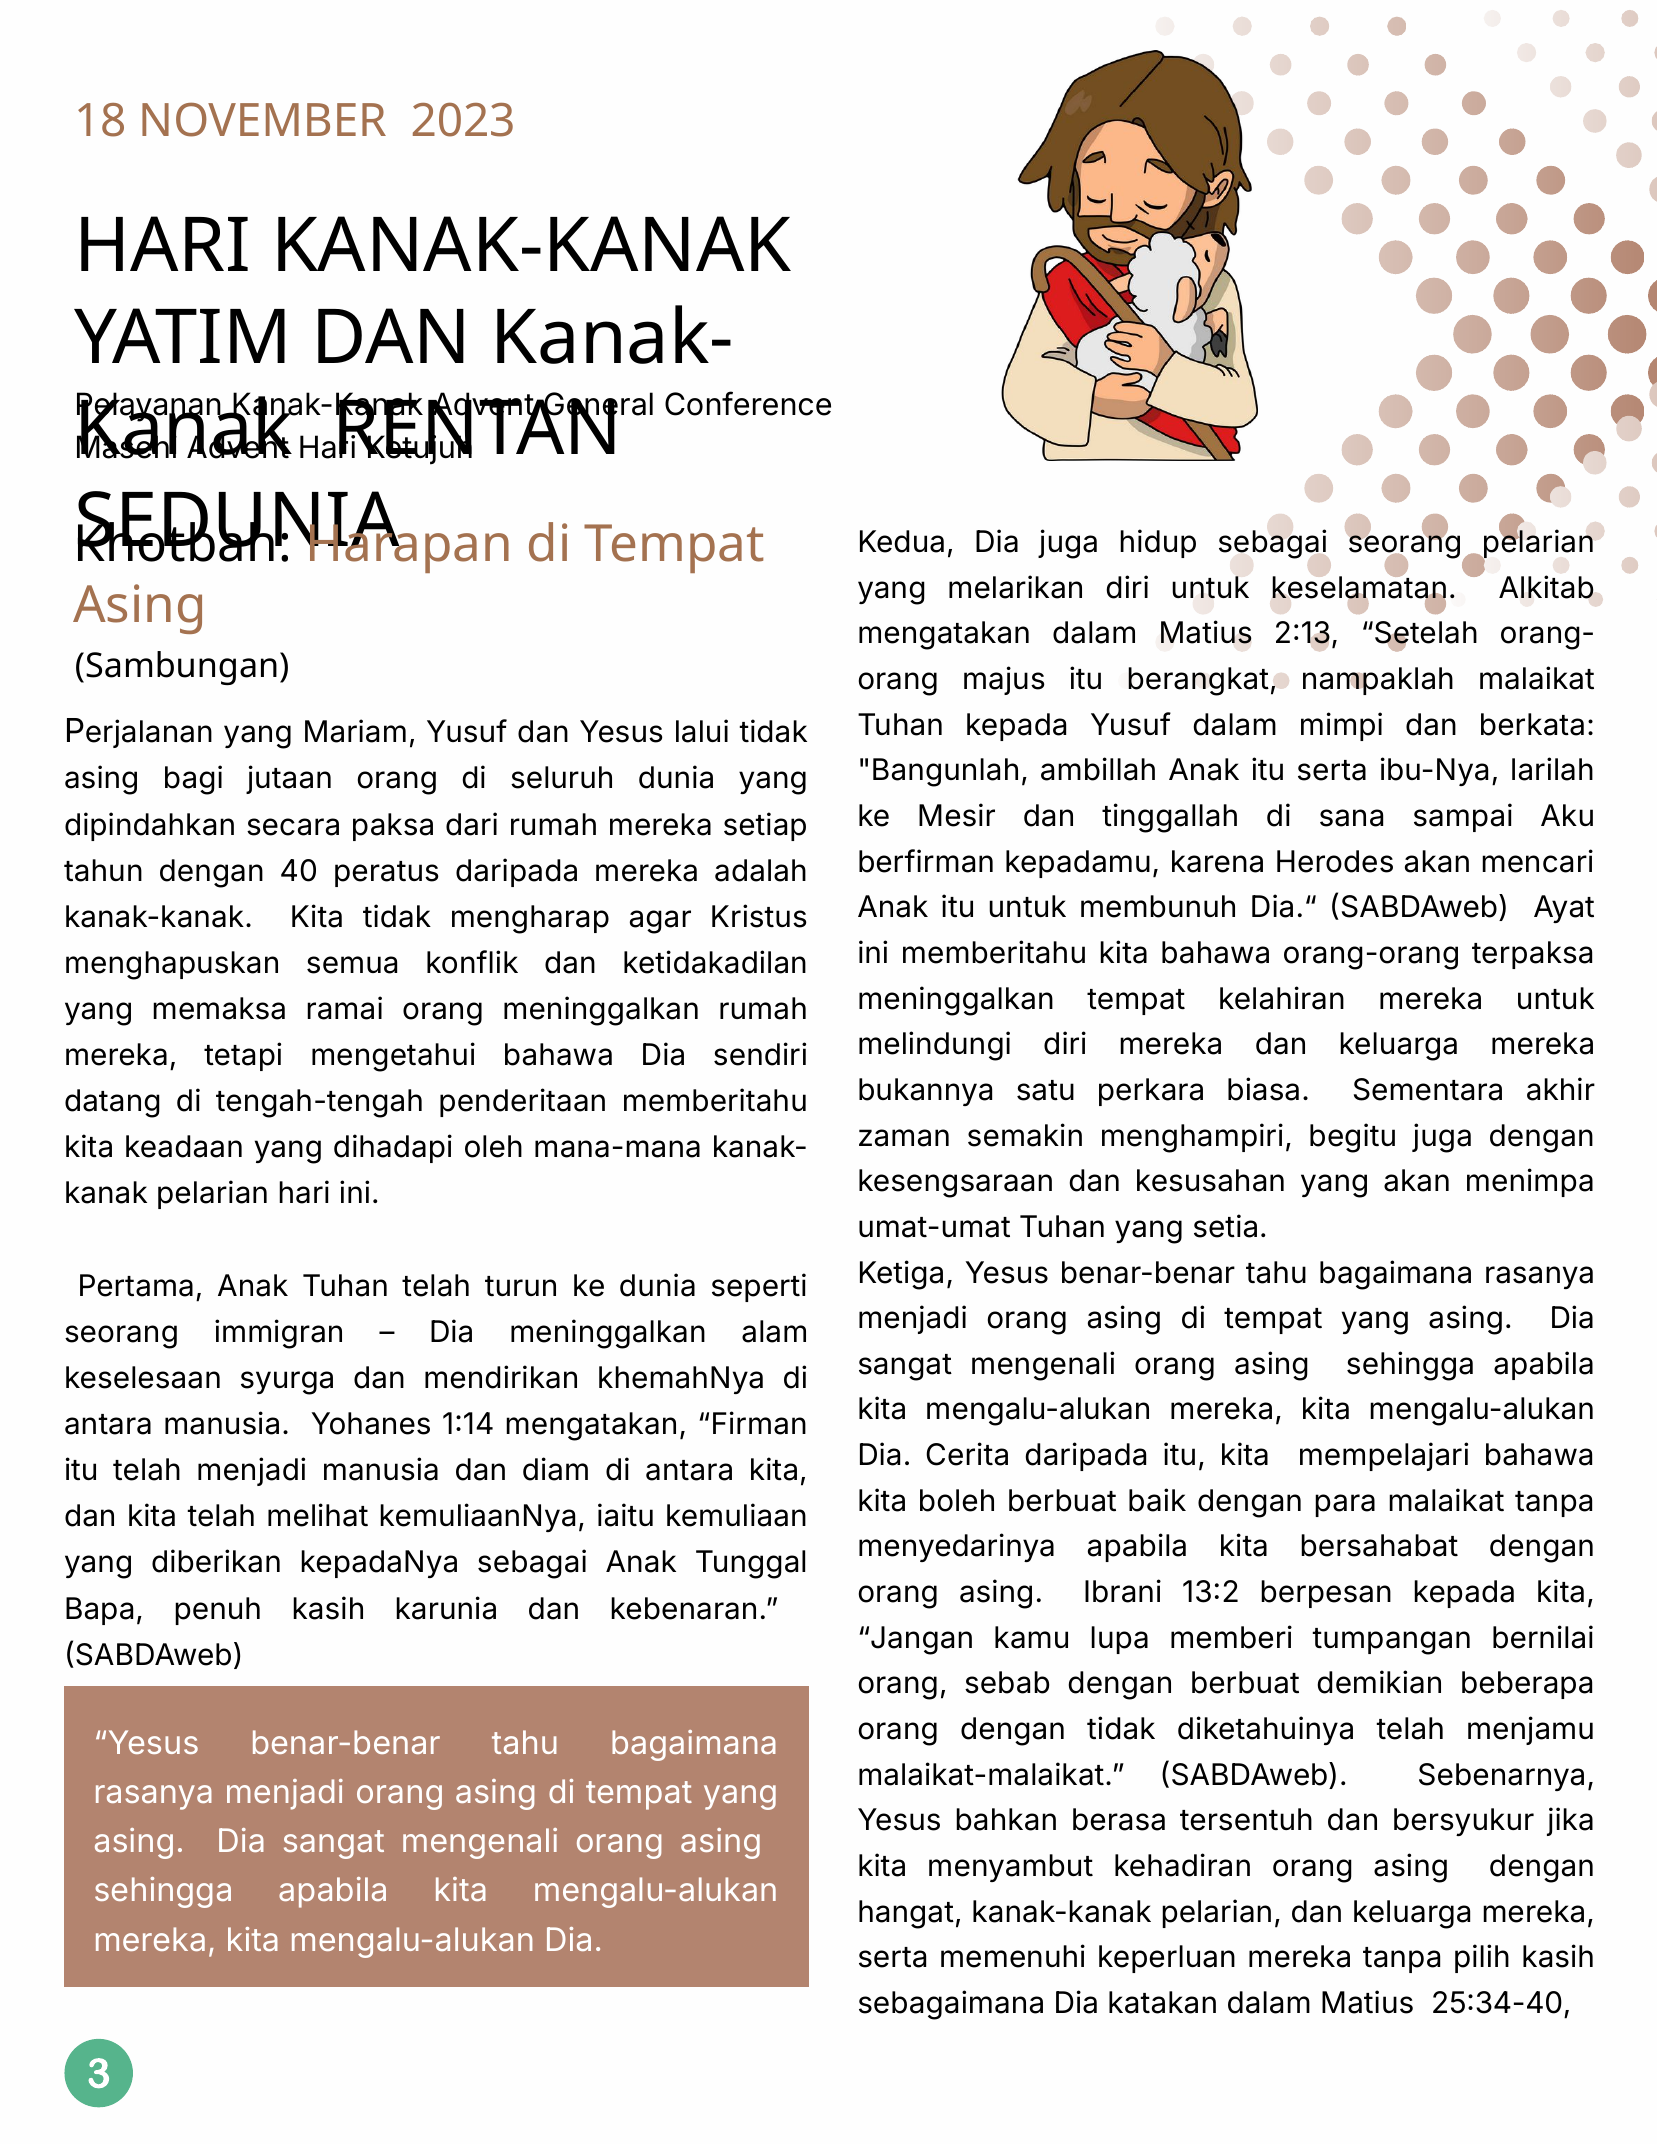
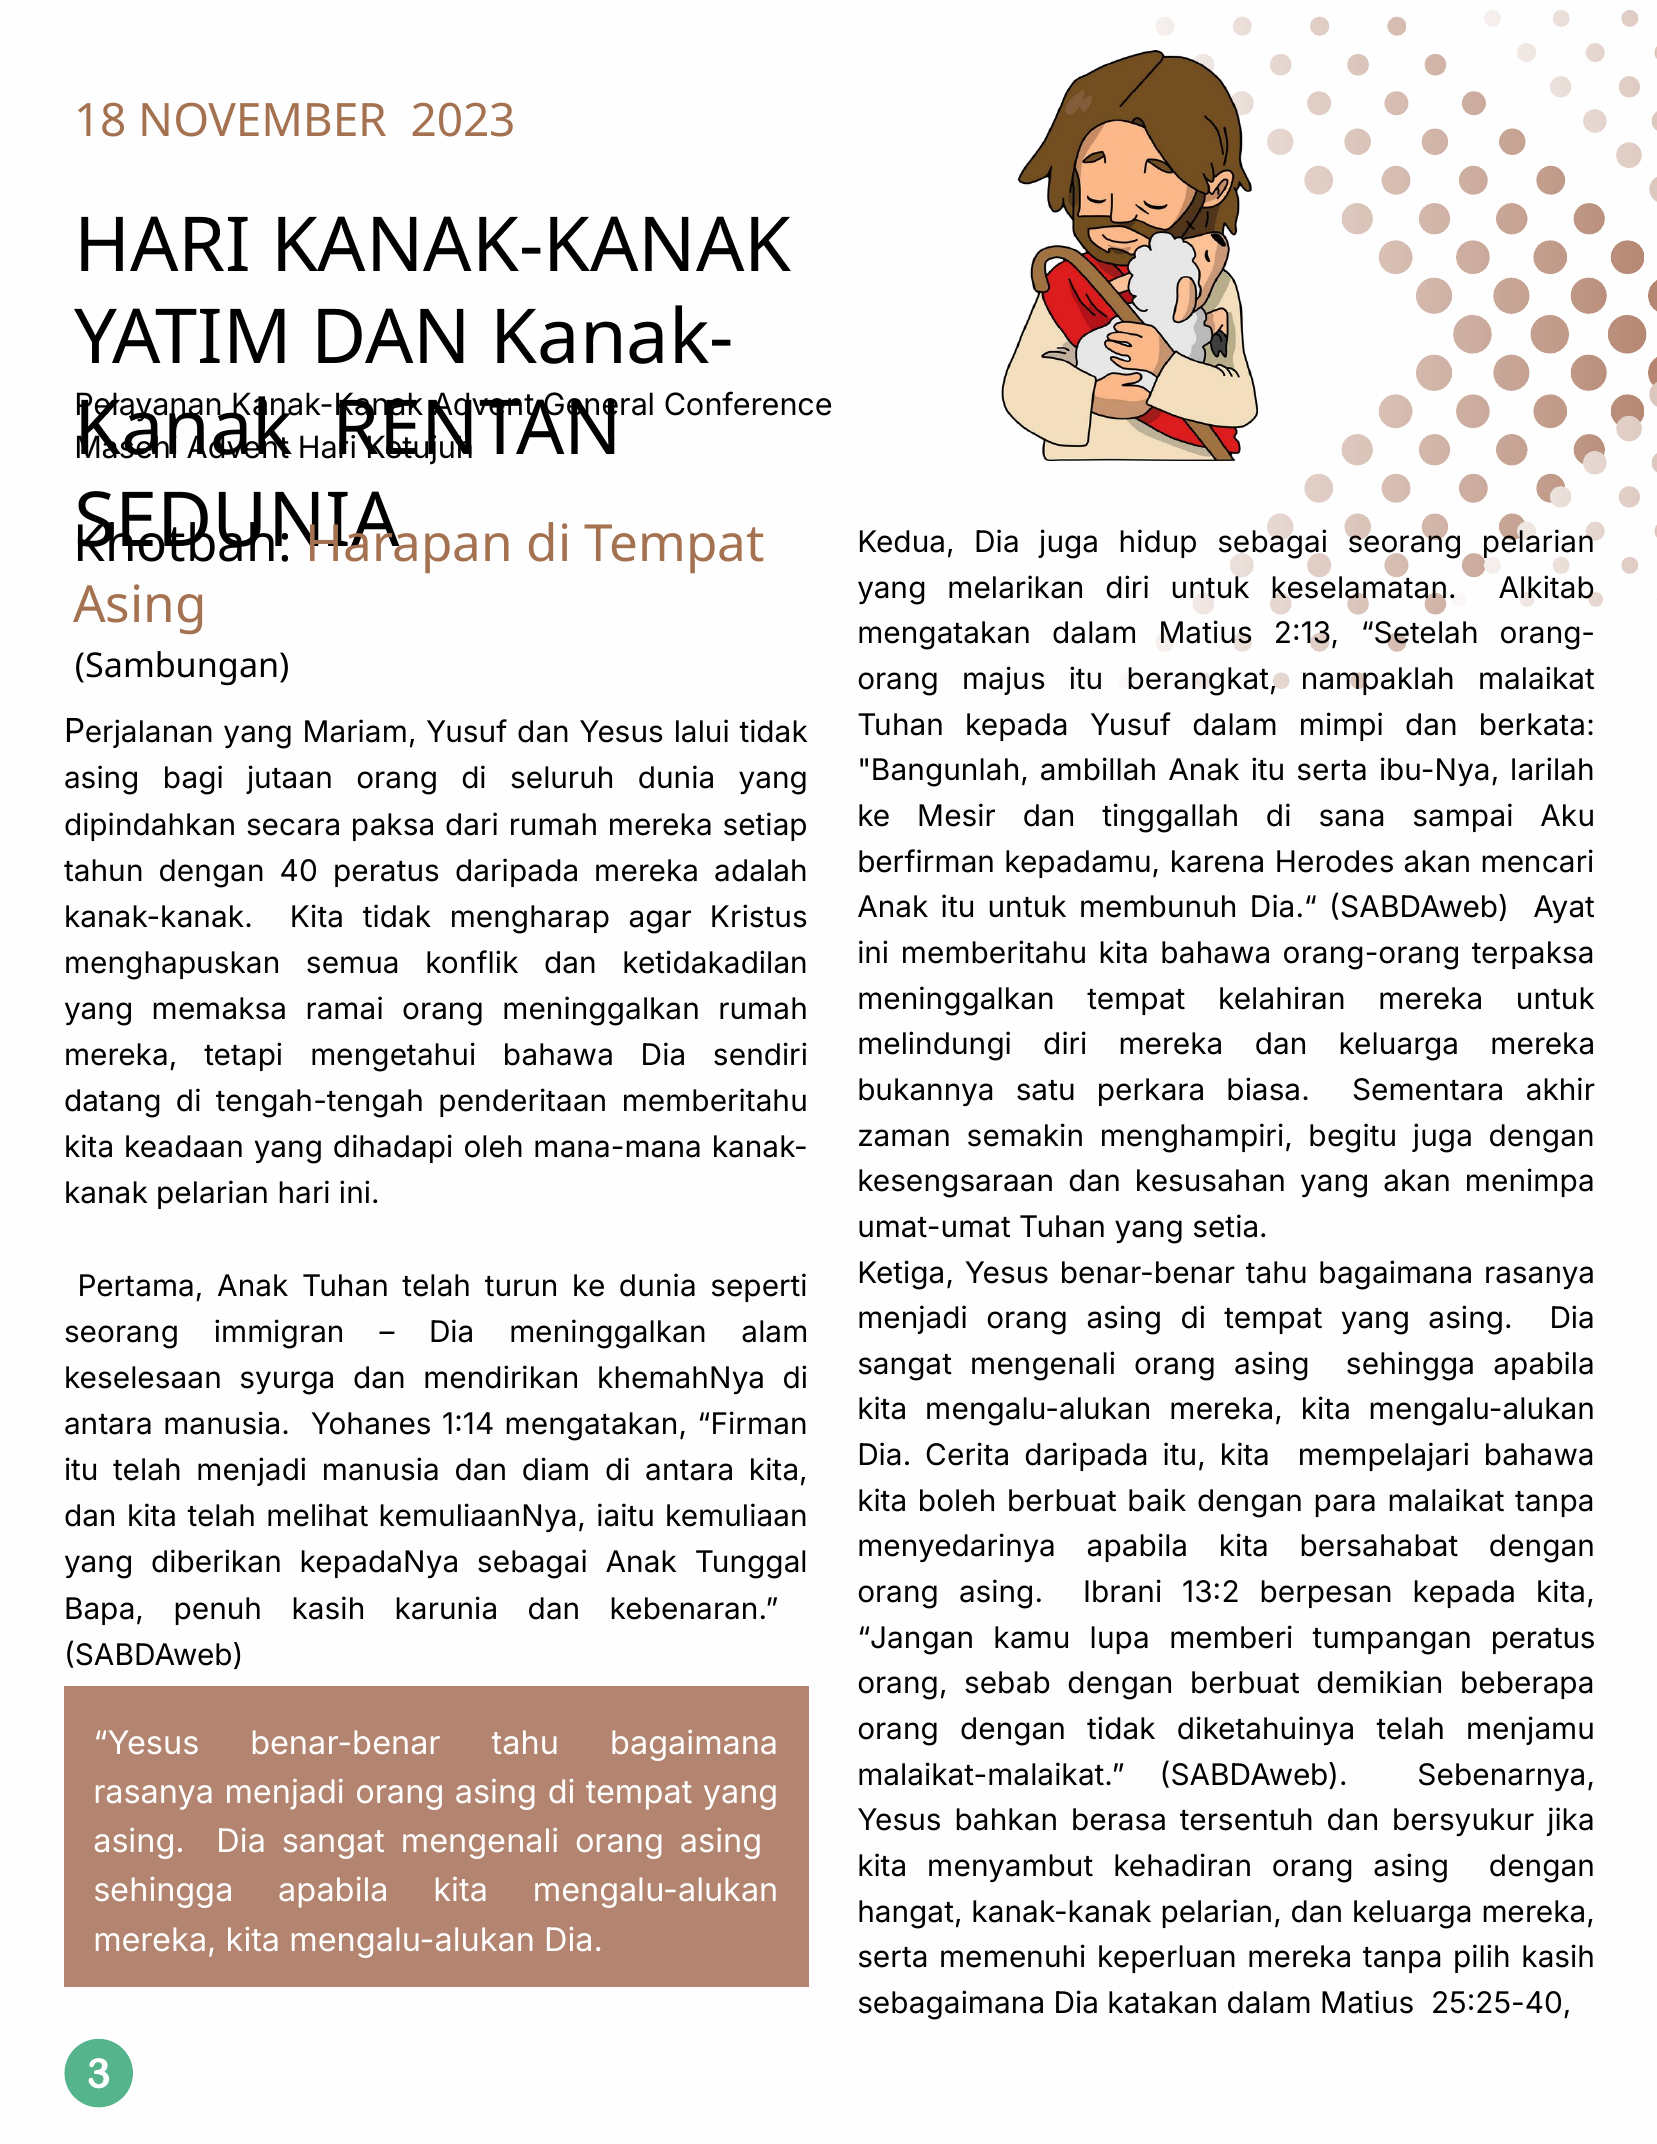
tumpangan bernilai: bernilai -> peratus
25:34-40: 25:34-40 -> 25:25-40
